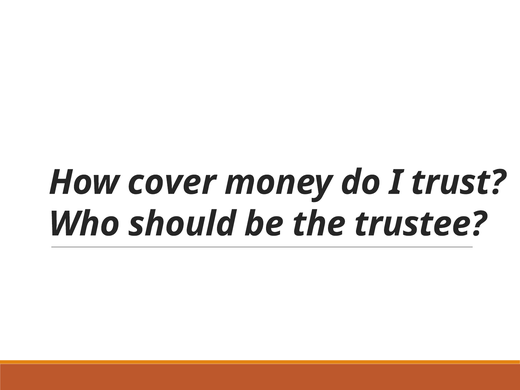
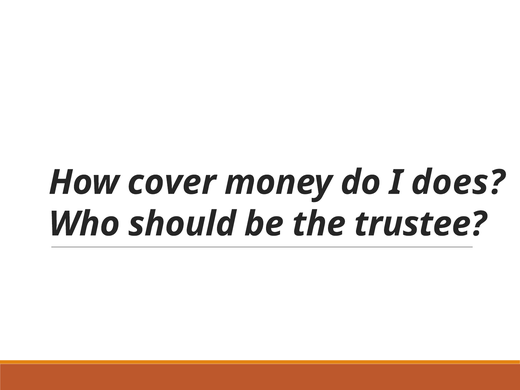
trust: trust -> does
